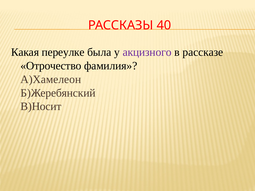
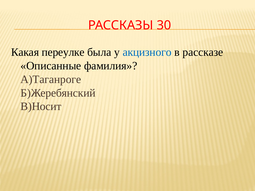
40: 40 -> 30
акцизного colour: purple -> blue
Отрочество: Отрочество -> Описанные
А)Хамелеон: А)Хамелеон -> А)Таганроге
